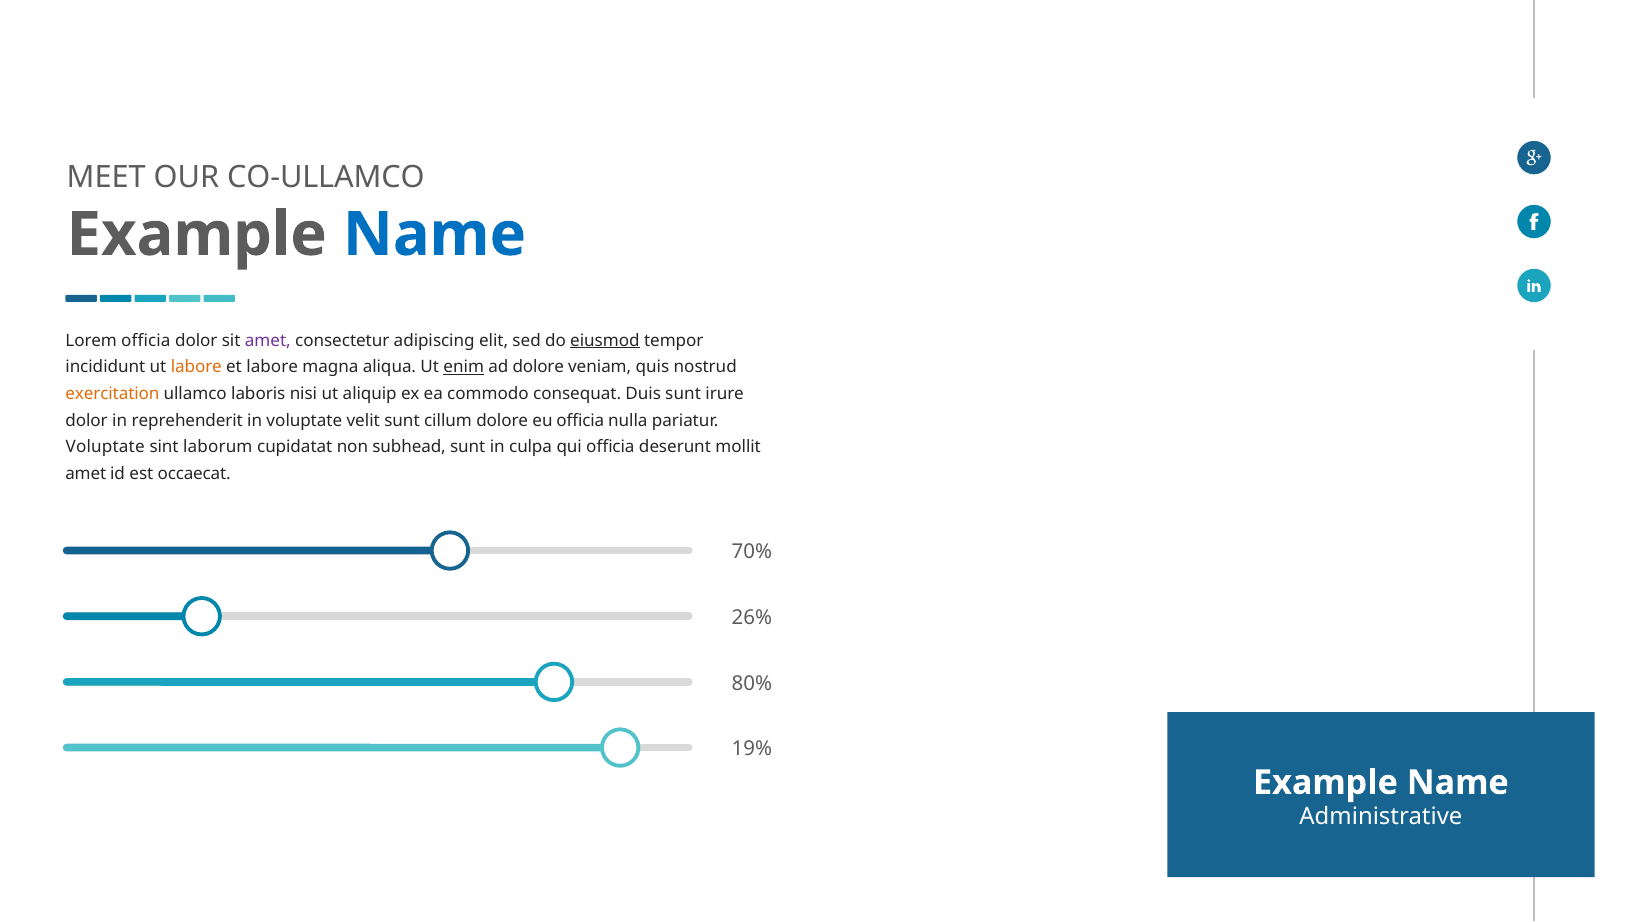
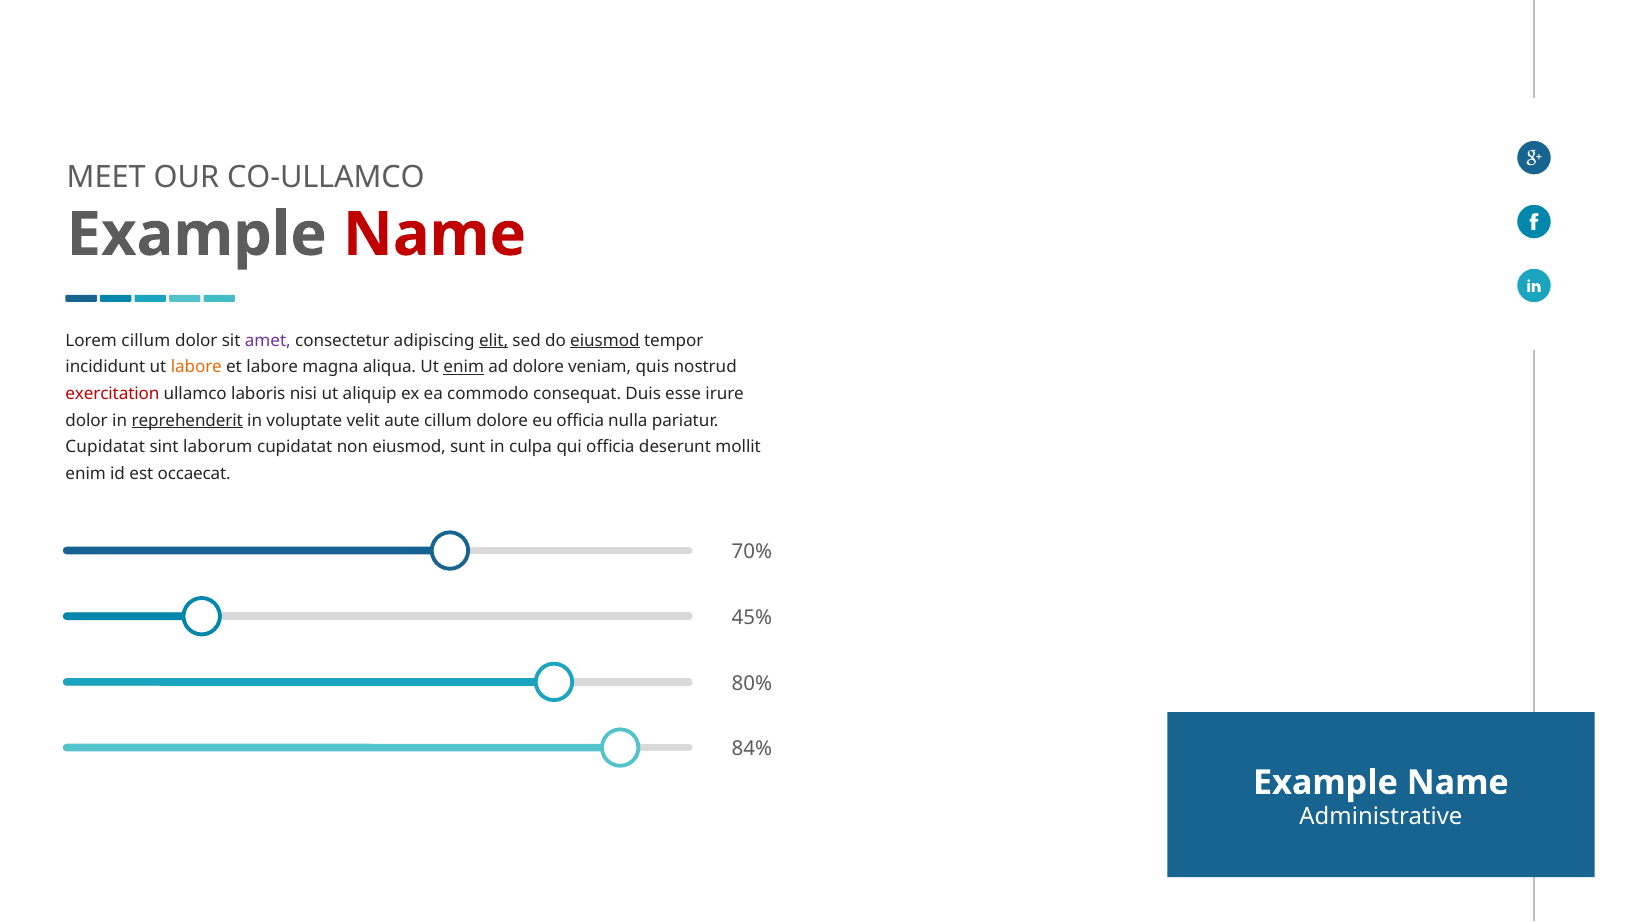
Name at (435, 235) colour: blue -> red
Lorem officia: officia -> cillum
elit underline: none -> present
exercitation colour: orange -> red
Duis sunt: sunt -> esse
reprehenderit underline: none -> present
velit sunt: sunt -> aute
Voluptate at (105, 447): Voluptate -> Cupidatat
non subhead: subhead -> eiusmod
amet at (86, 474): amet -> enim
26%: 26% -> 45%
19%: 19% -> 84%
